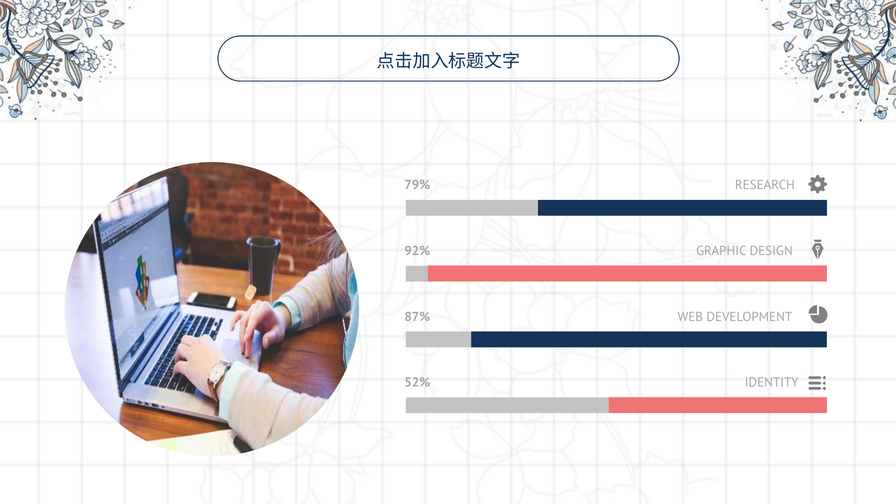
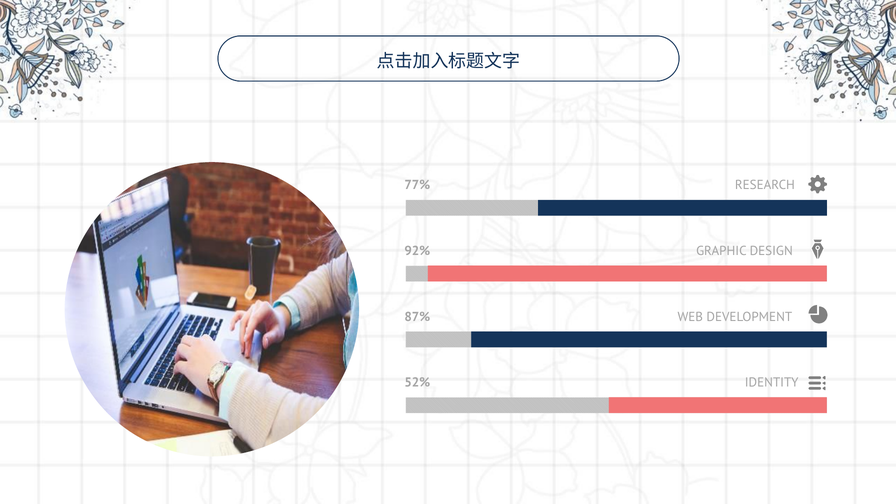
79%: 79% -> 77%
